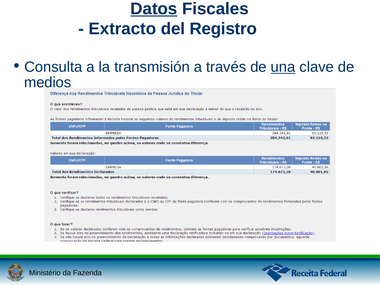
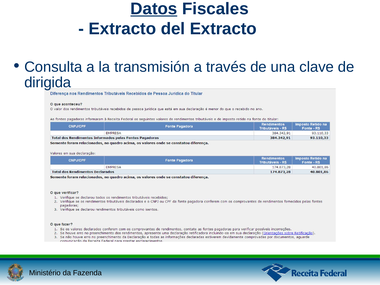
del Registro: Registro -> Extracto
una underline: present -> none
medios: medios -> dirigida
